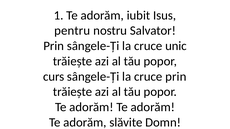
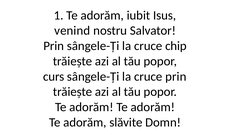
pentru: pentru -> venind
unic: unic -> chip
